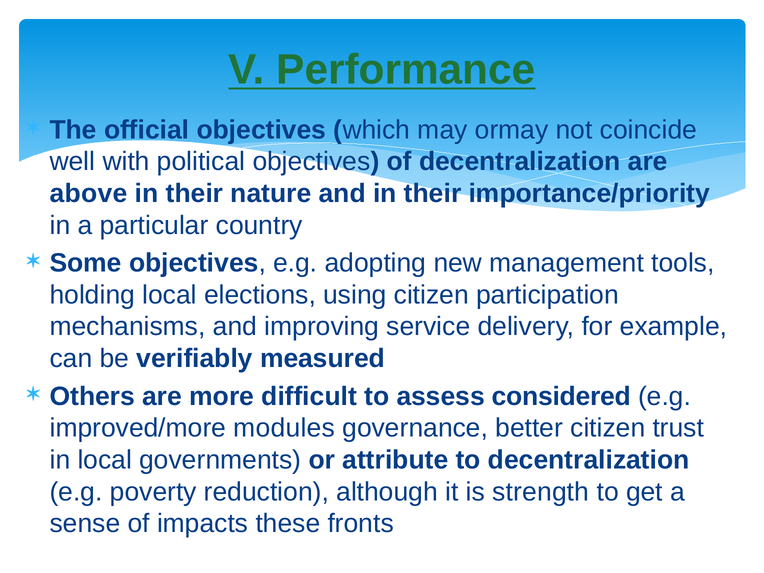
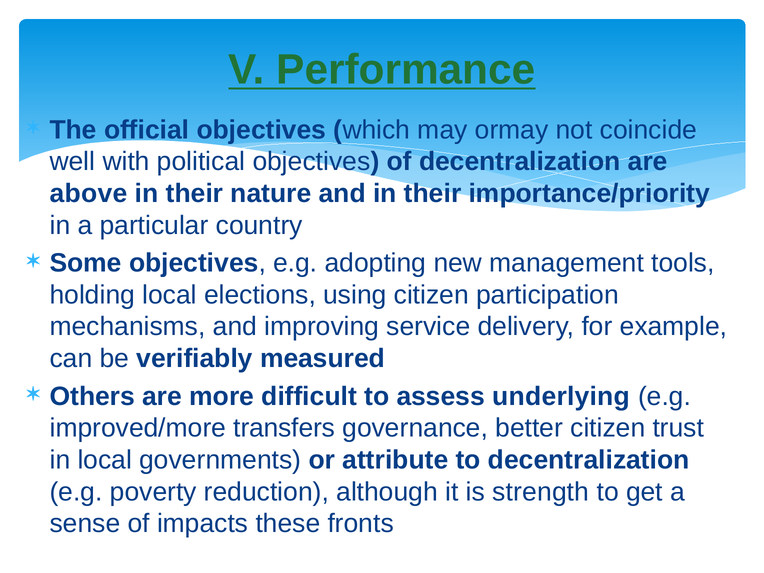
considered: considered -> underlying
modules: modules -> transfers
